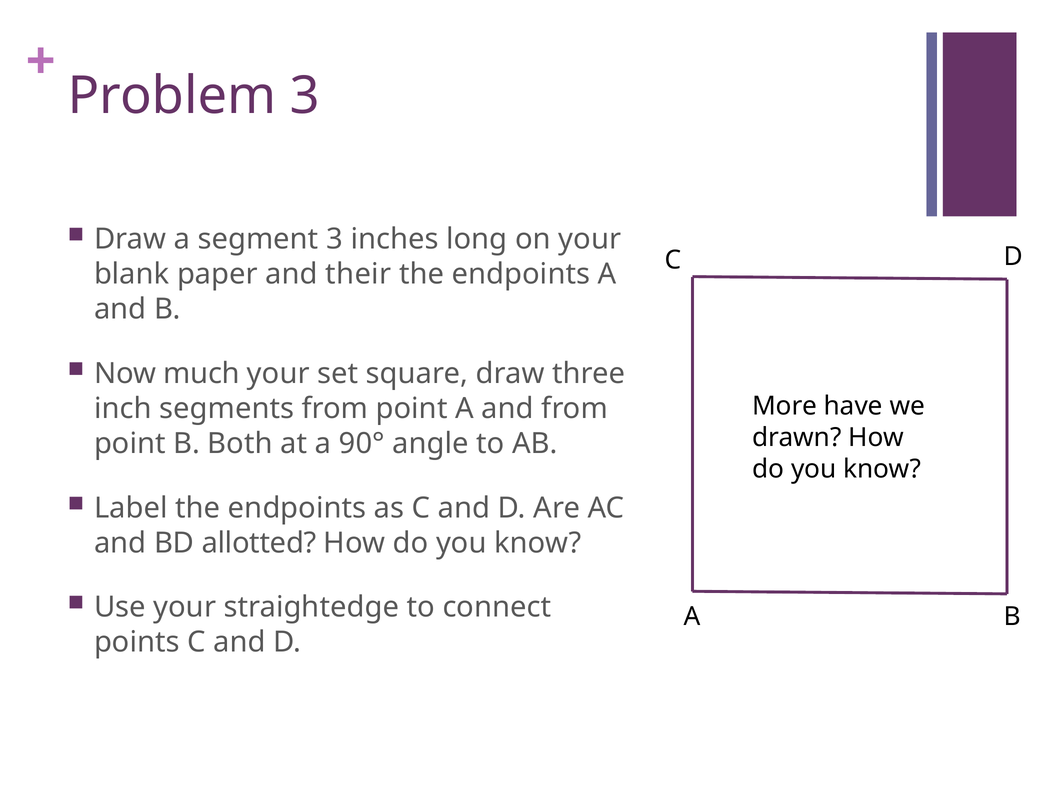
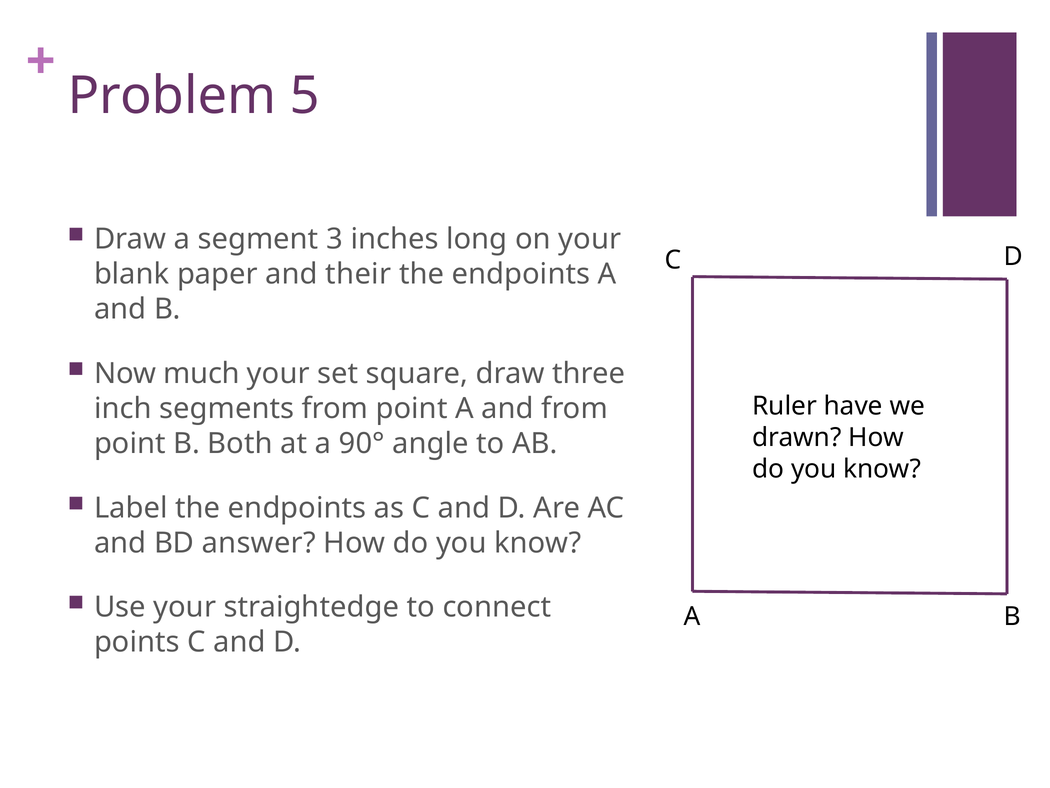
Problem 3: 3 -> 5
More: More -> Ruler
allotted: allotted -> answer
